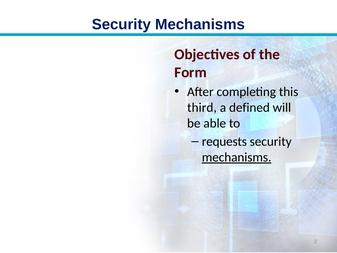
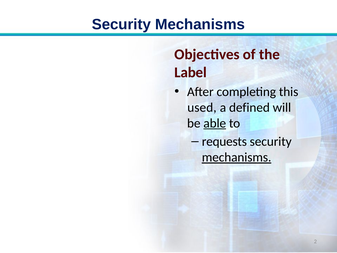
Form: Form -> Label
third: third -> used
able underline: none -> present
